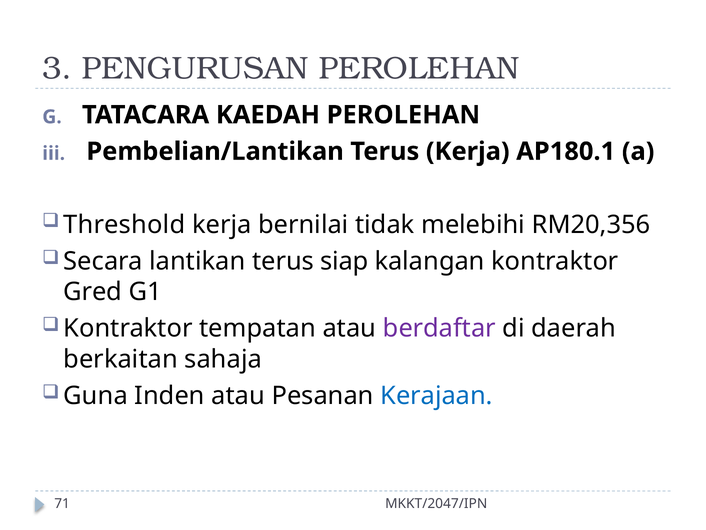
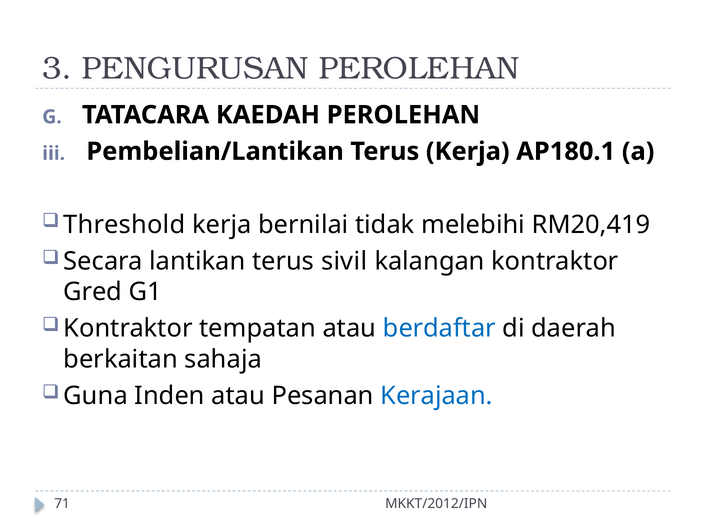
RM20,356: RM20,356 -> RM20,419
siap: siap -> sivil
berdaftar colour: purple -> blue
MKKT/2047/IPN: MKKT/2047/IPN -> MKKT/2012/IPN
